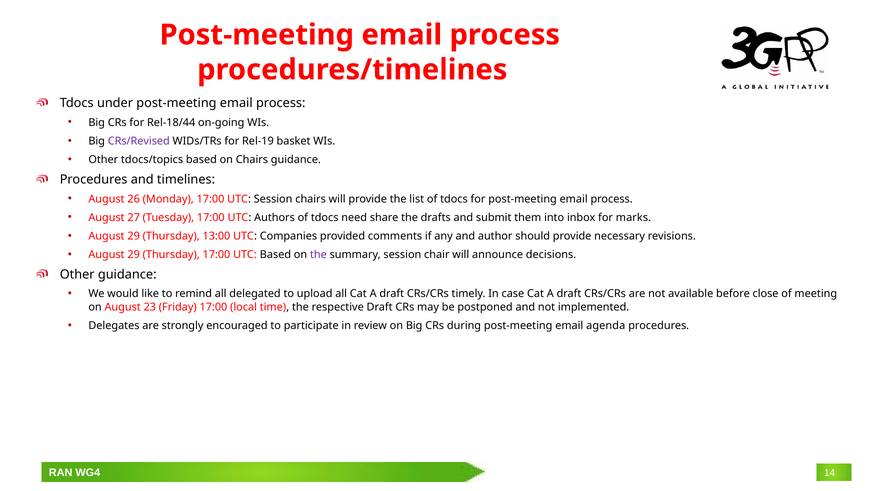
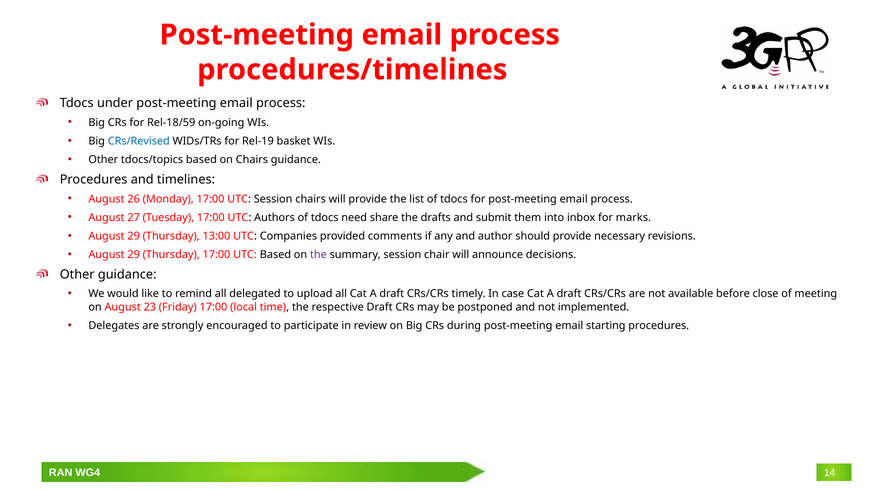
Rel-18/44: Rel-18/44 -> Rel-18/59
CRs/Revised colour: purple -> blue
agenda: agenda -> starting
